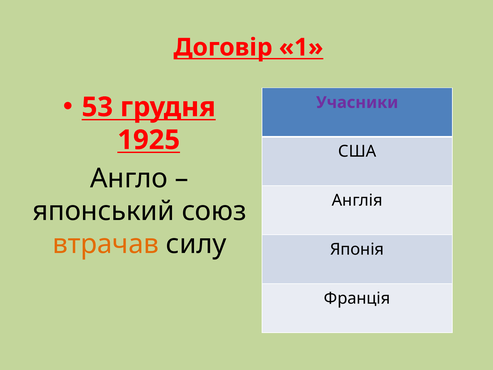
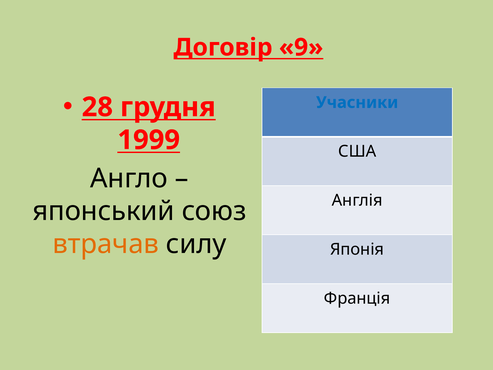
1: 1 -> 9
53: 53 -> 28
Учасники colour: purple -> blue
1925: 1925 -> 1999
